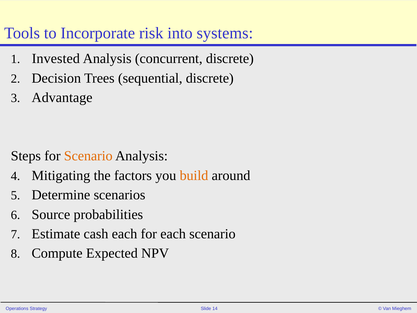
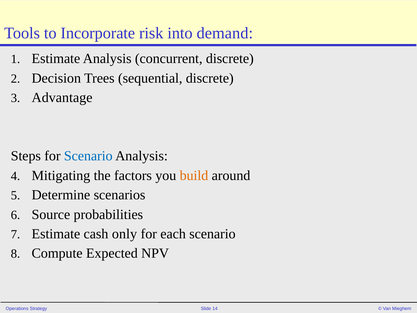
systems: systems -> demand
Invested at (56, 59): Invested -> Estimate
Scenario at (88, 156) colour: orange -> blue
cash each: each -> only
